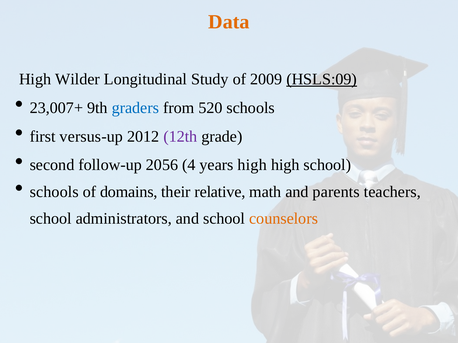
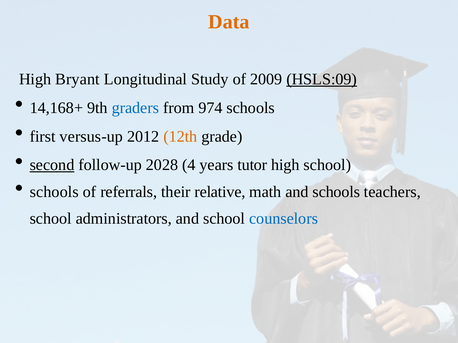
Wilder: Wilder -> Bryant
23,007+: 23,007+ -> 14,168+
520: 520 -> 974
12th colour: purple -> orange
second underline: none -> present
2056: 2056 -> 2028
years high: high -> tutor
domains: domains -> referrals
and parents: parents -> schools
counselors colour: orange -> blue
